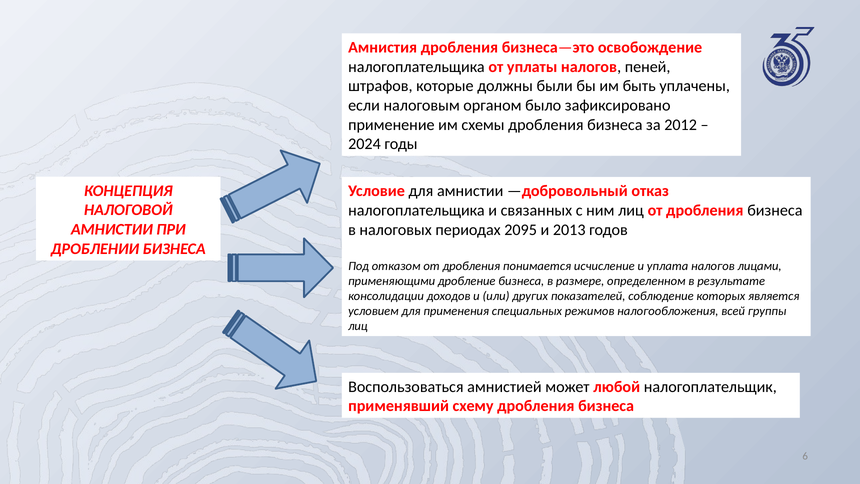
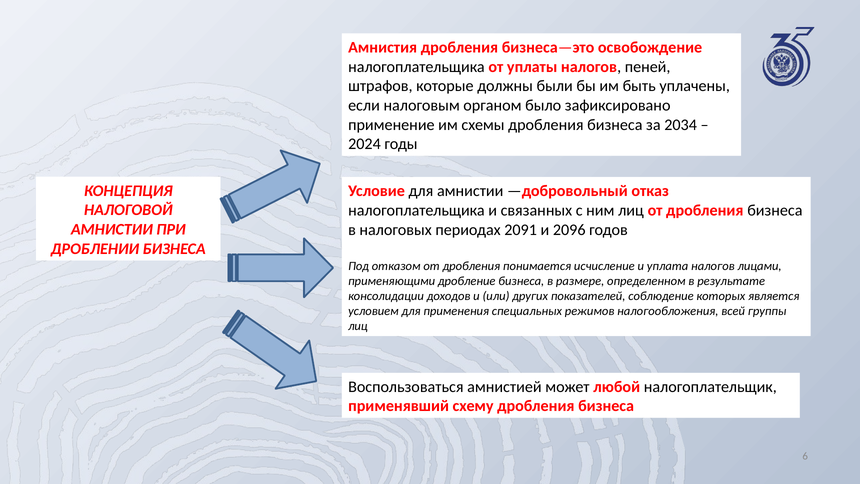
2012: 2012 -> 2034
2095: 2095 -> 2091
2013: 2013 -> 2096
